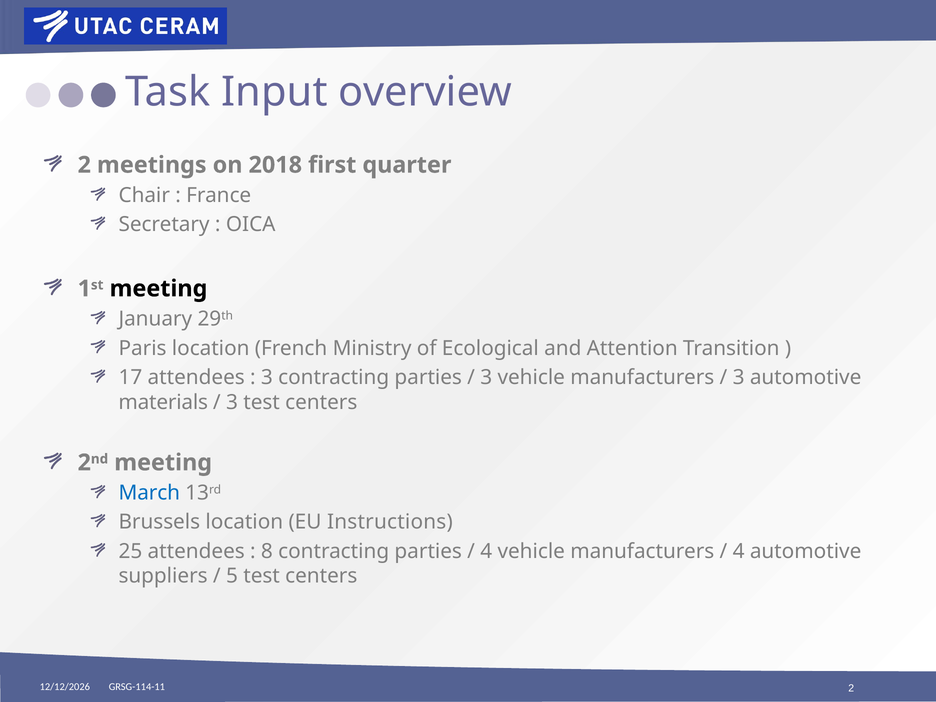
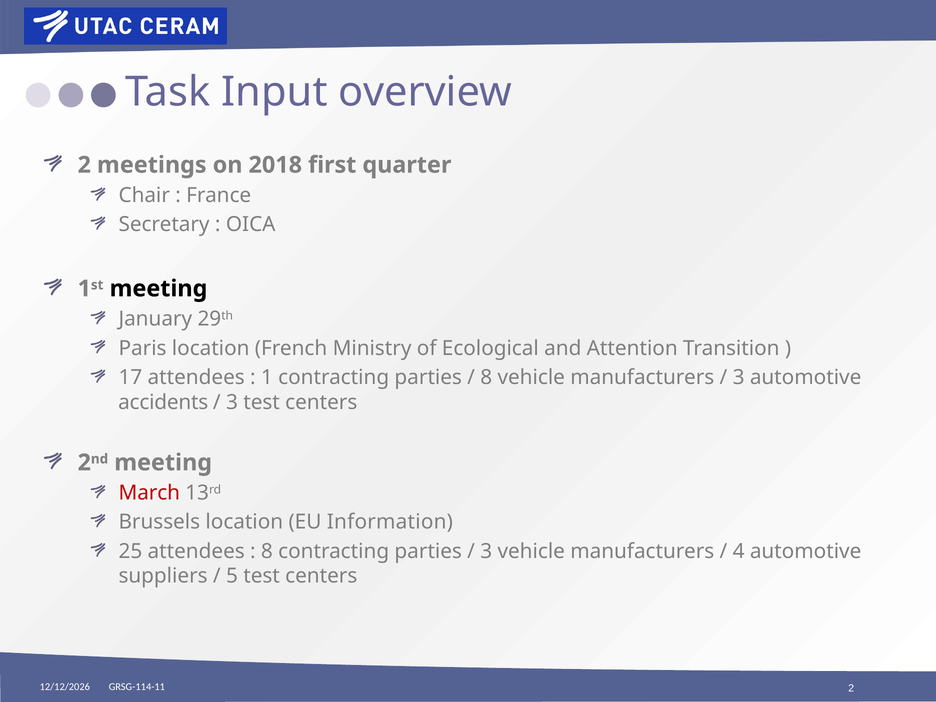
3 at (267, 377): 3 -> 1
3 at (486, 377): 3 -> 8
materials: materials -> accidents
March colour: blue -> red
Instructions: Instructions -> Information
4 at (486, 551): 4 -> 3
